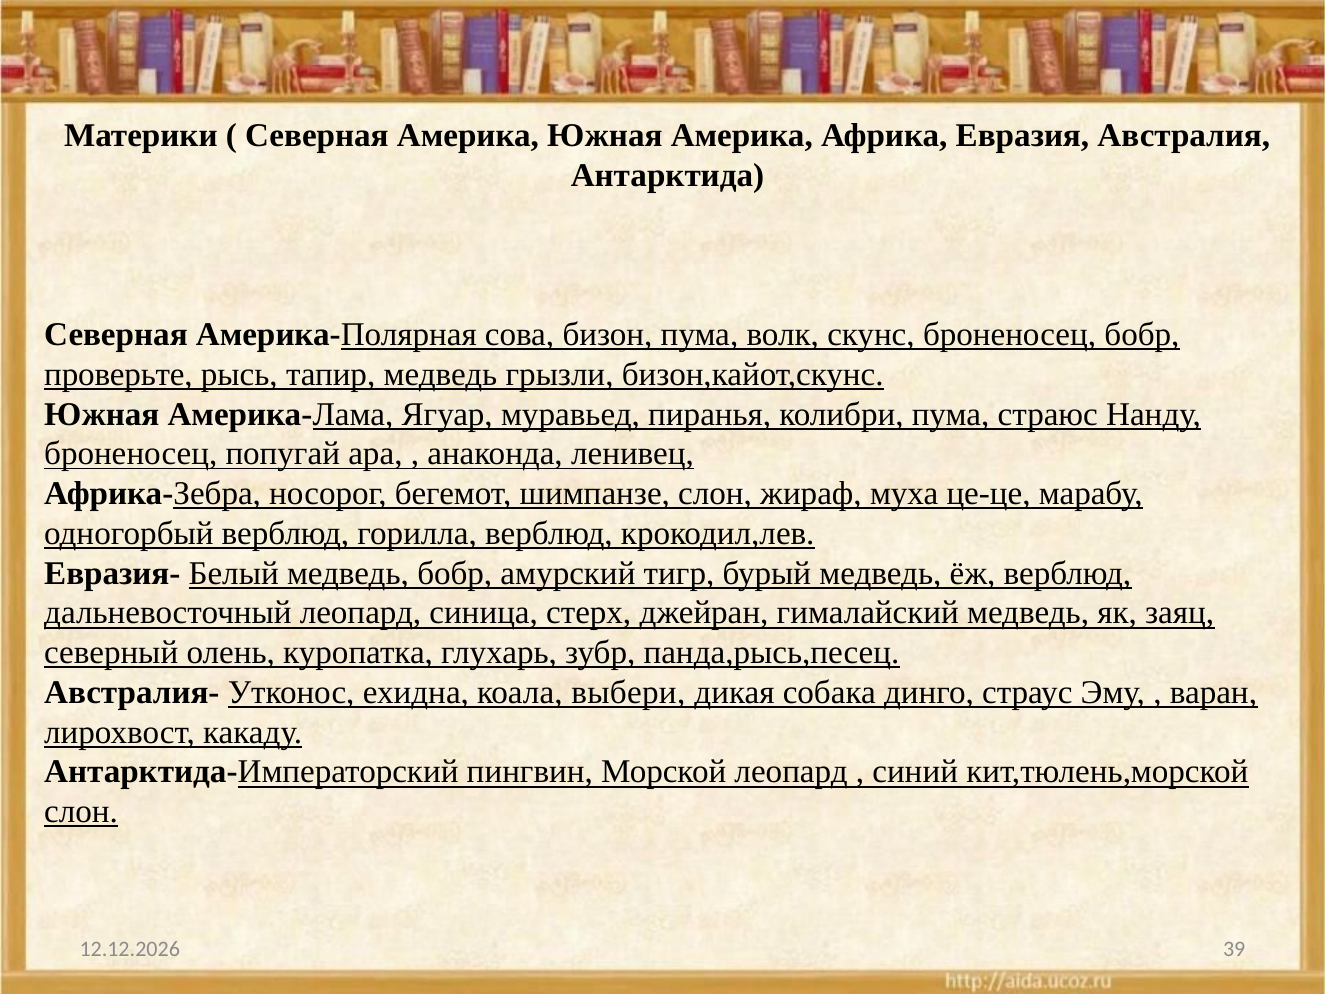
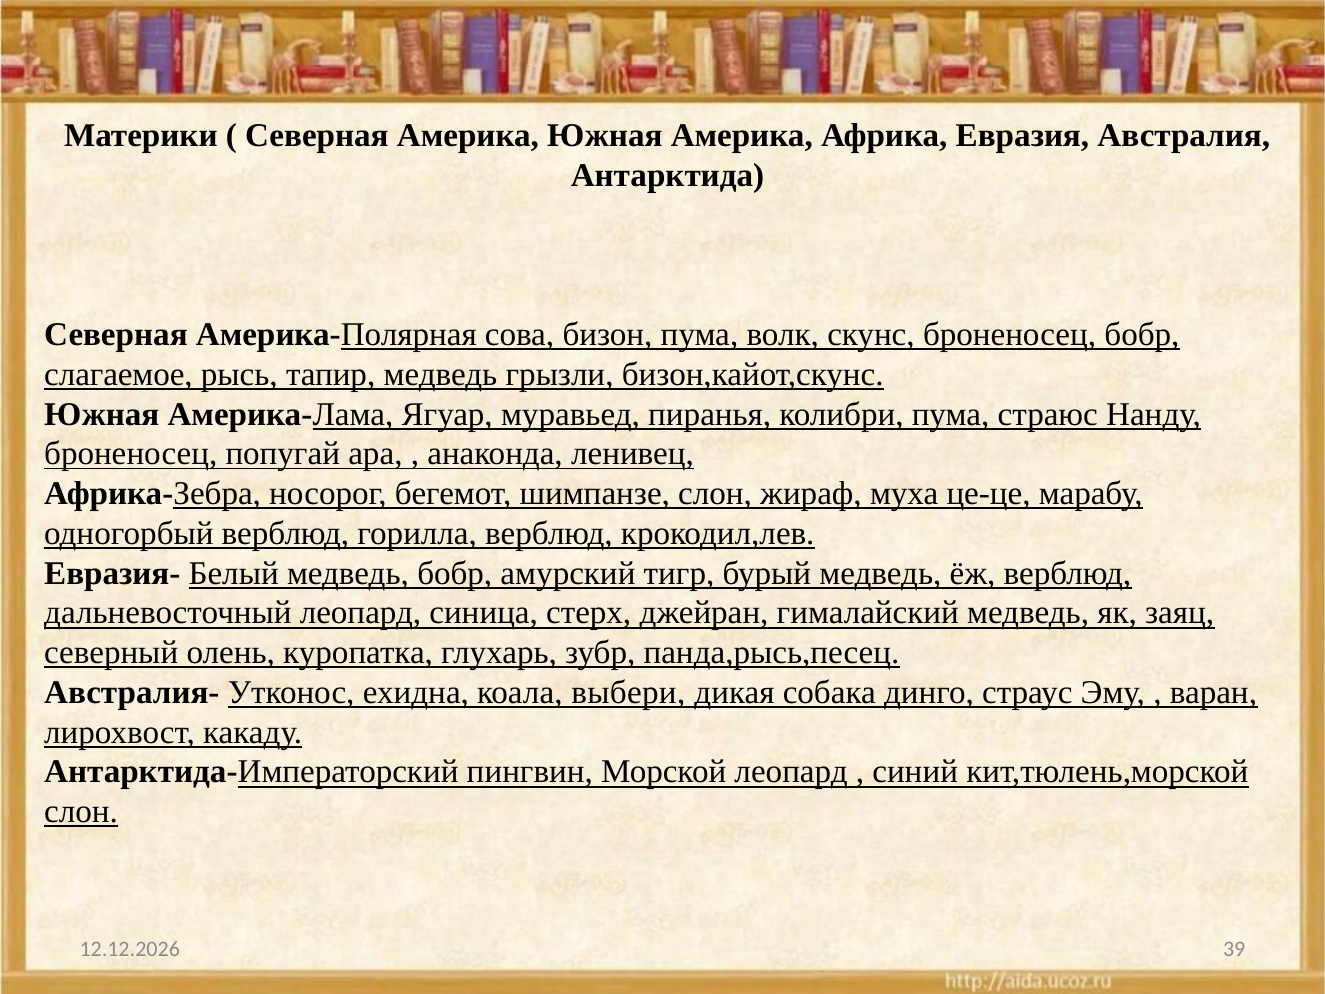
проверьте: проверьте -> слагаемое
